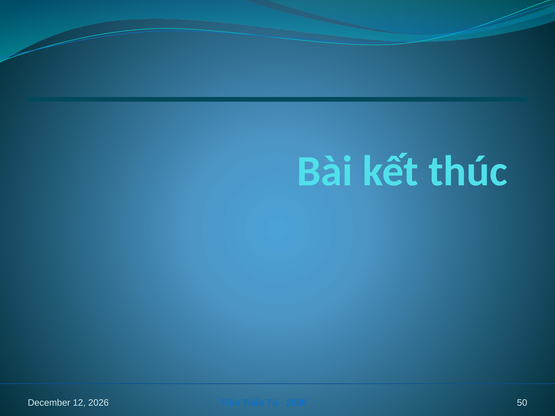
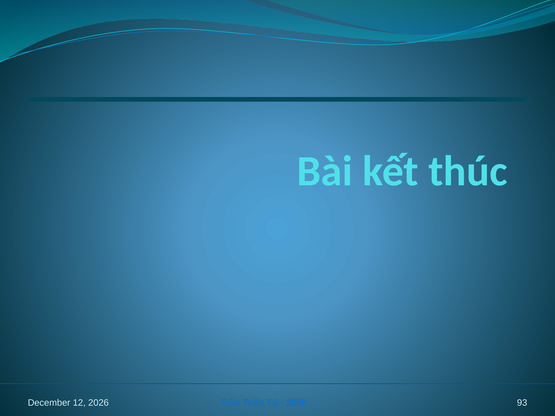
50: 50 -> 93
